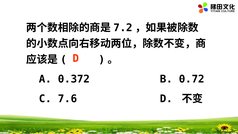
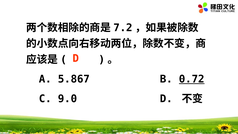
0.372: 0.372 -> 5.867
0.72 underline: none -> present
7.6: 7.6 -> 9.0
